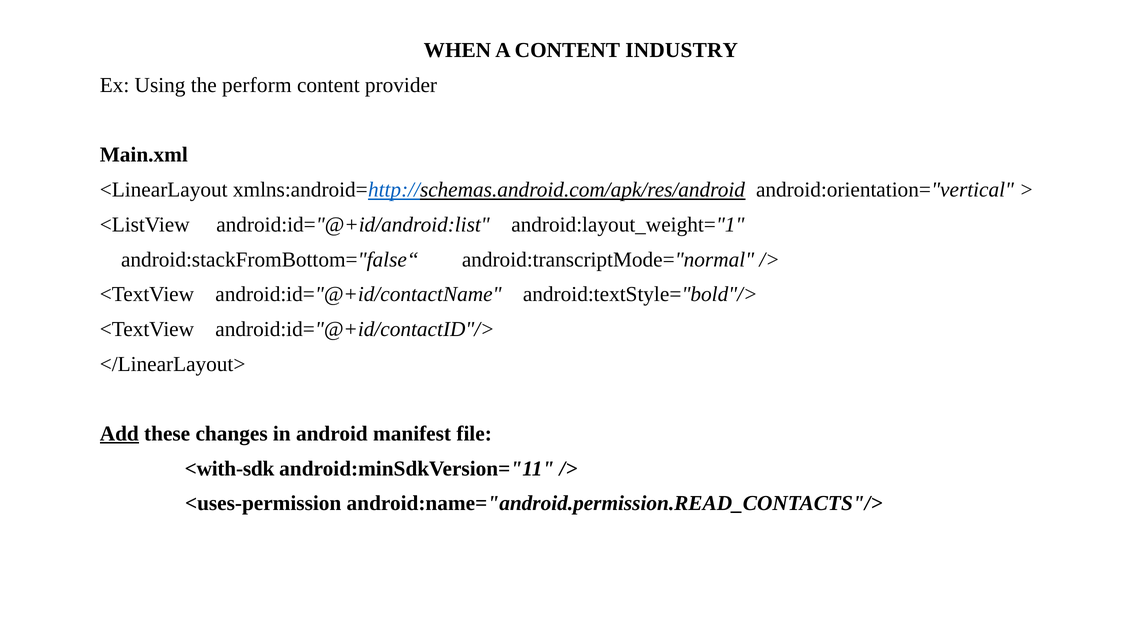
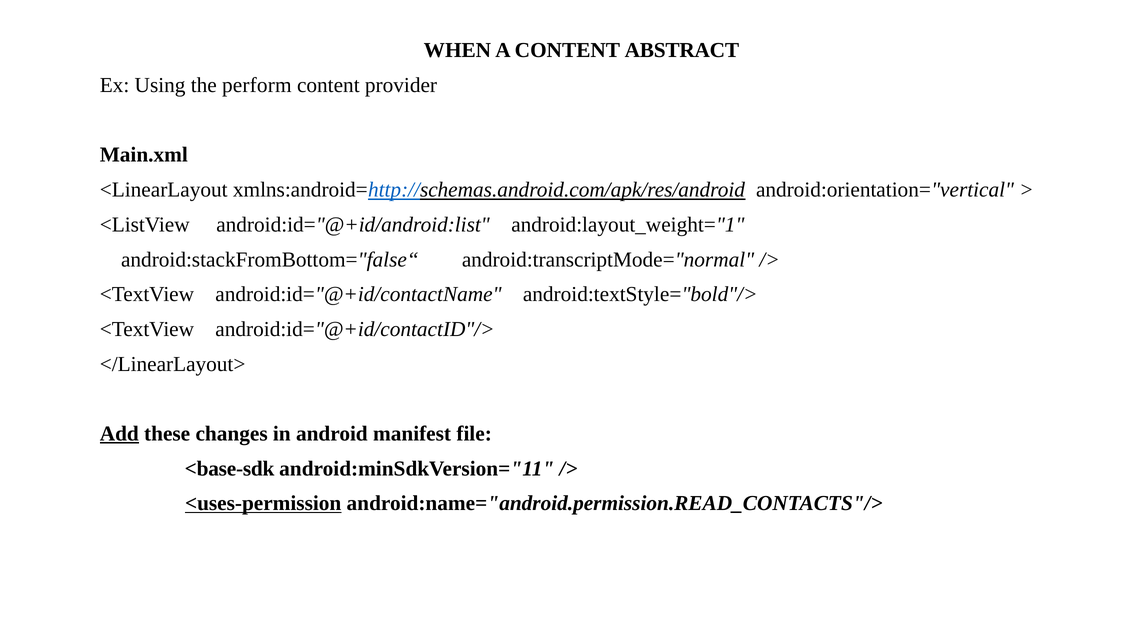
INDUSTRY: INDUSTRY -> ABSTRACT
<with-sdk: <with-sdk -> <base-sdk
<uses-permission underline: none -> present
